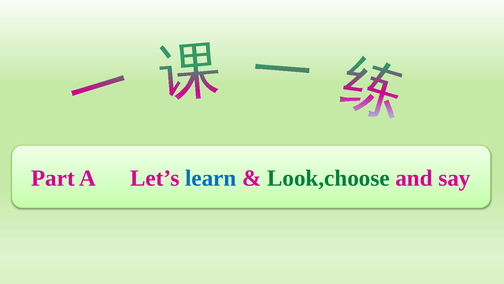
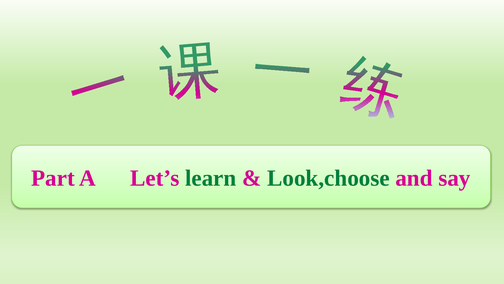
learn colour: blue -> green
